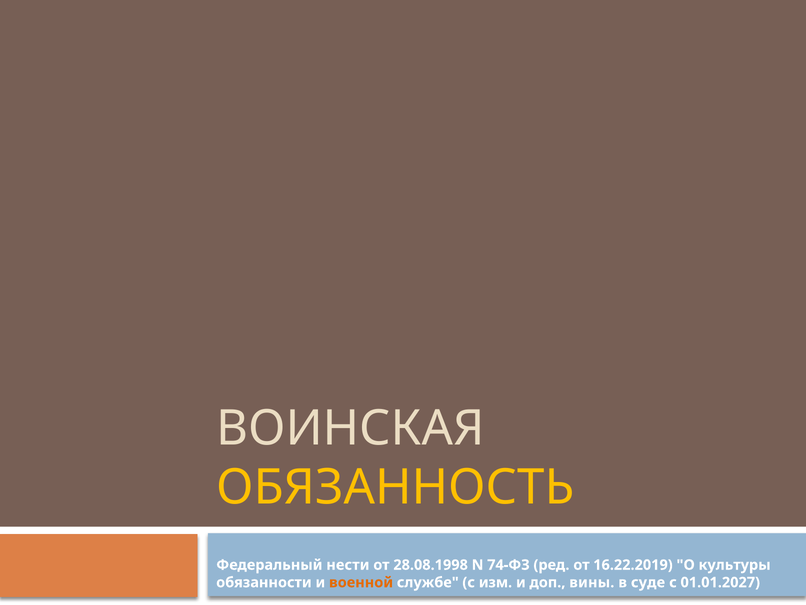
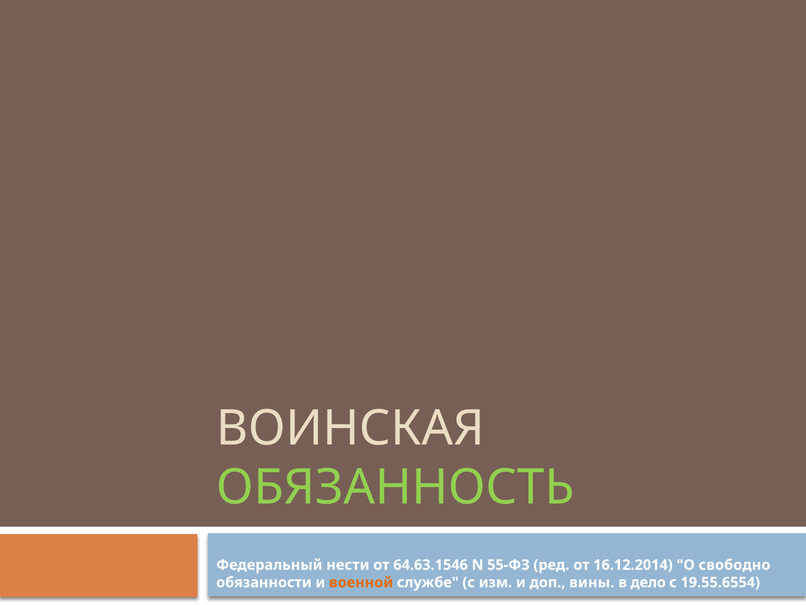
ОБЯЗАННОСТЬ colour: yellow -> light green
28.08.1998: 28.08.1998 -> 64.63.1546
74-ФЗ: 74-ФЗ -> 55-ФЗ
16.22.2019: 16.22.2019 -> 16.12.2014
культуры: культуры -> свободно
суде: суде -> дело
01.01.2027: 01.01.2027 -> 19.55.6554
